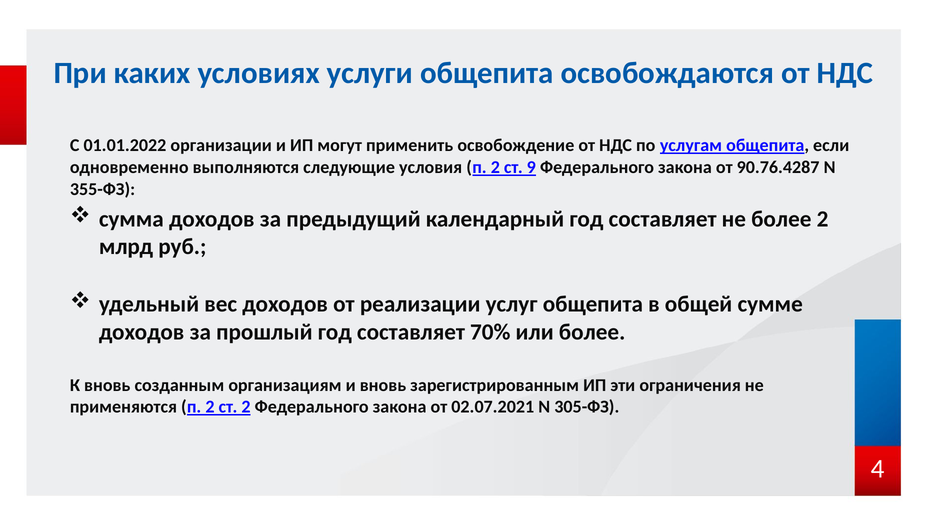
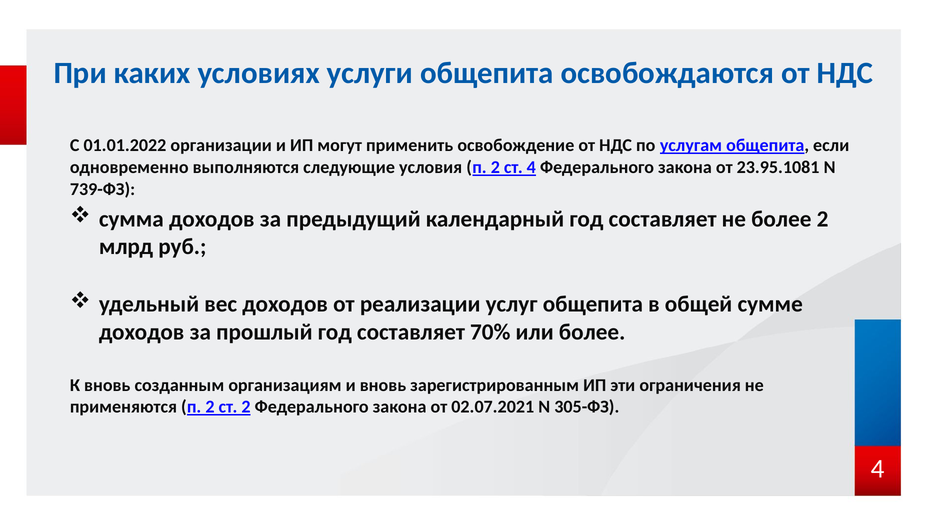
ст 9: 9 -> 4
90.76.4287: 90.76.4287 -> 23.95.1081
355-ФЗ: 355-ФЗ -> 739-ФЗ
